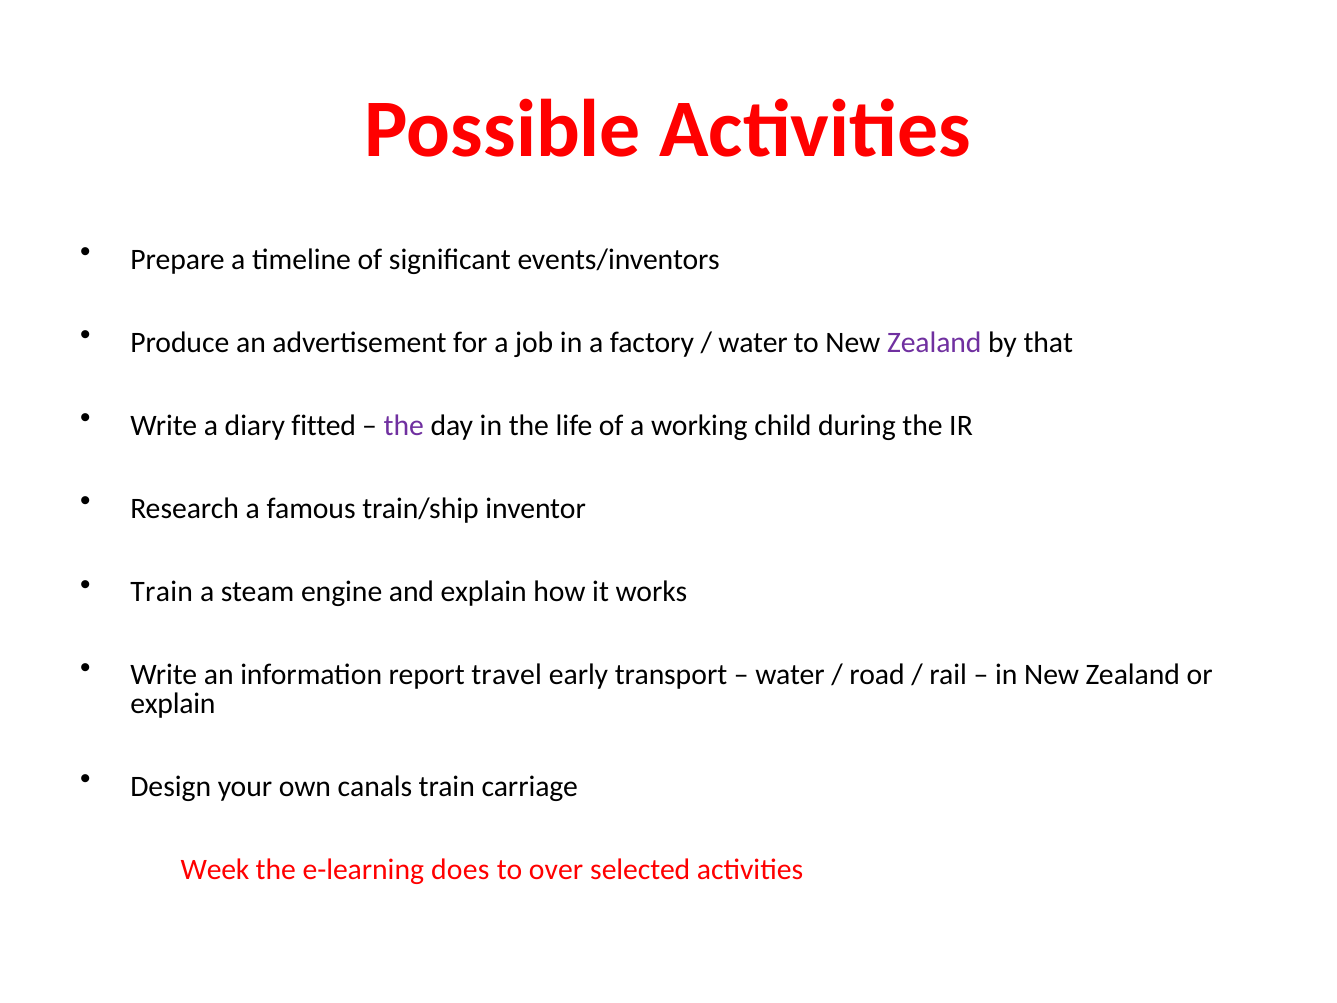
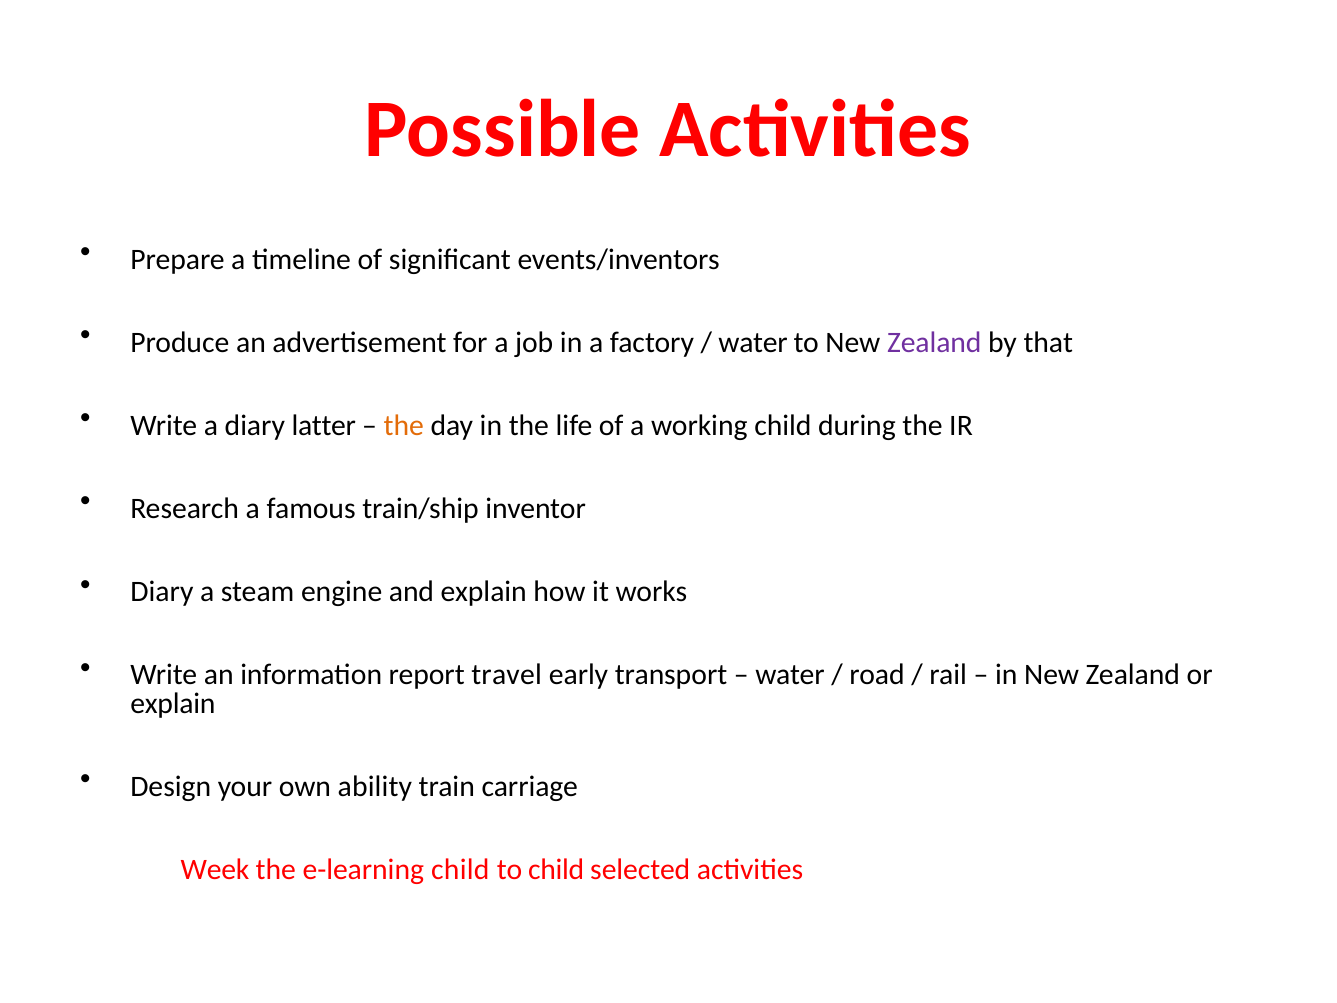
fitted: fitted -> latter
the at (404, 426) colour: purple -> orange
Train at (162, 592): Train -> Diary
canals: canals -> ability
e-learning does: does -> child
to over: over -> child
